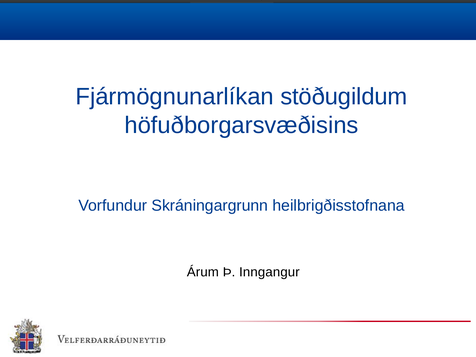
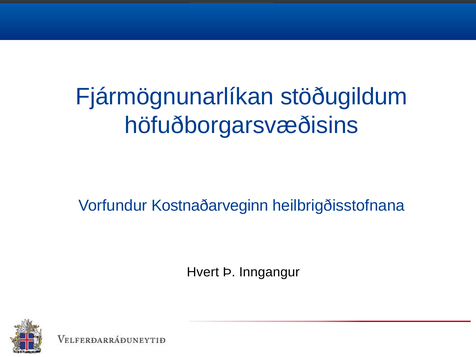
Skráningargrunn: Skráningargrunn -> Kostnaðarveginn
Árum: Árum -> Hvert
